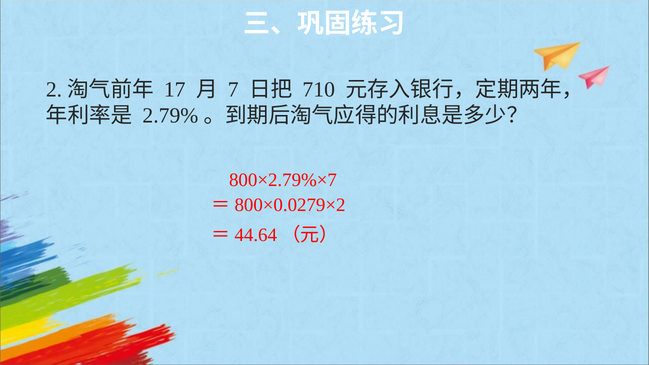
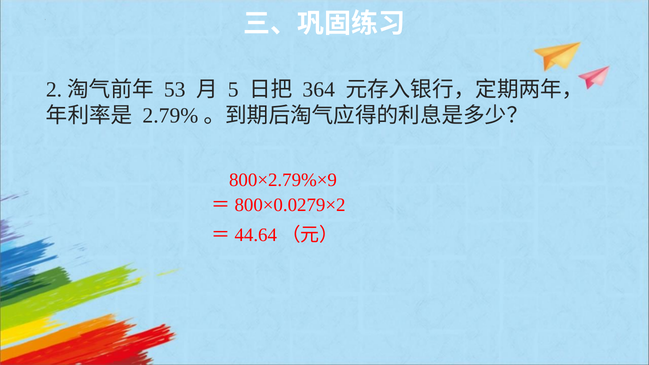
17: 17 -> 53
7: 7 -> 5
710: 710 -> 364
800×2.79%×7: 800×2.79%×7 -> 800×2.79%×9
